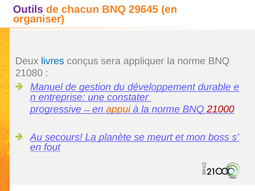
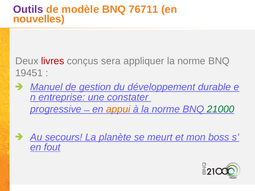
chacun: chacun -> modèle
29645: 29645 -> 76711
organiser: organiser -> nouvelles
livres colour: blue -> red
21080: 21080 -> 19451
21000 colour: red -> green
